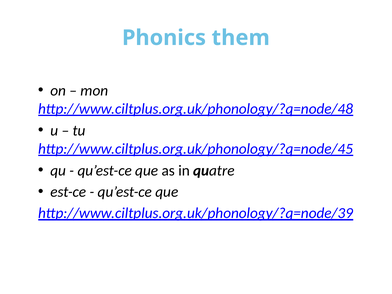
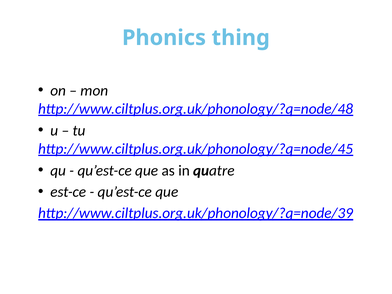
them: them -> thing
